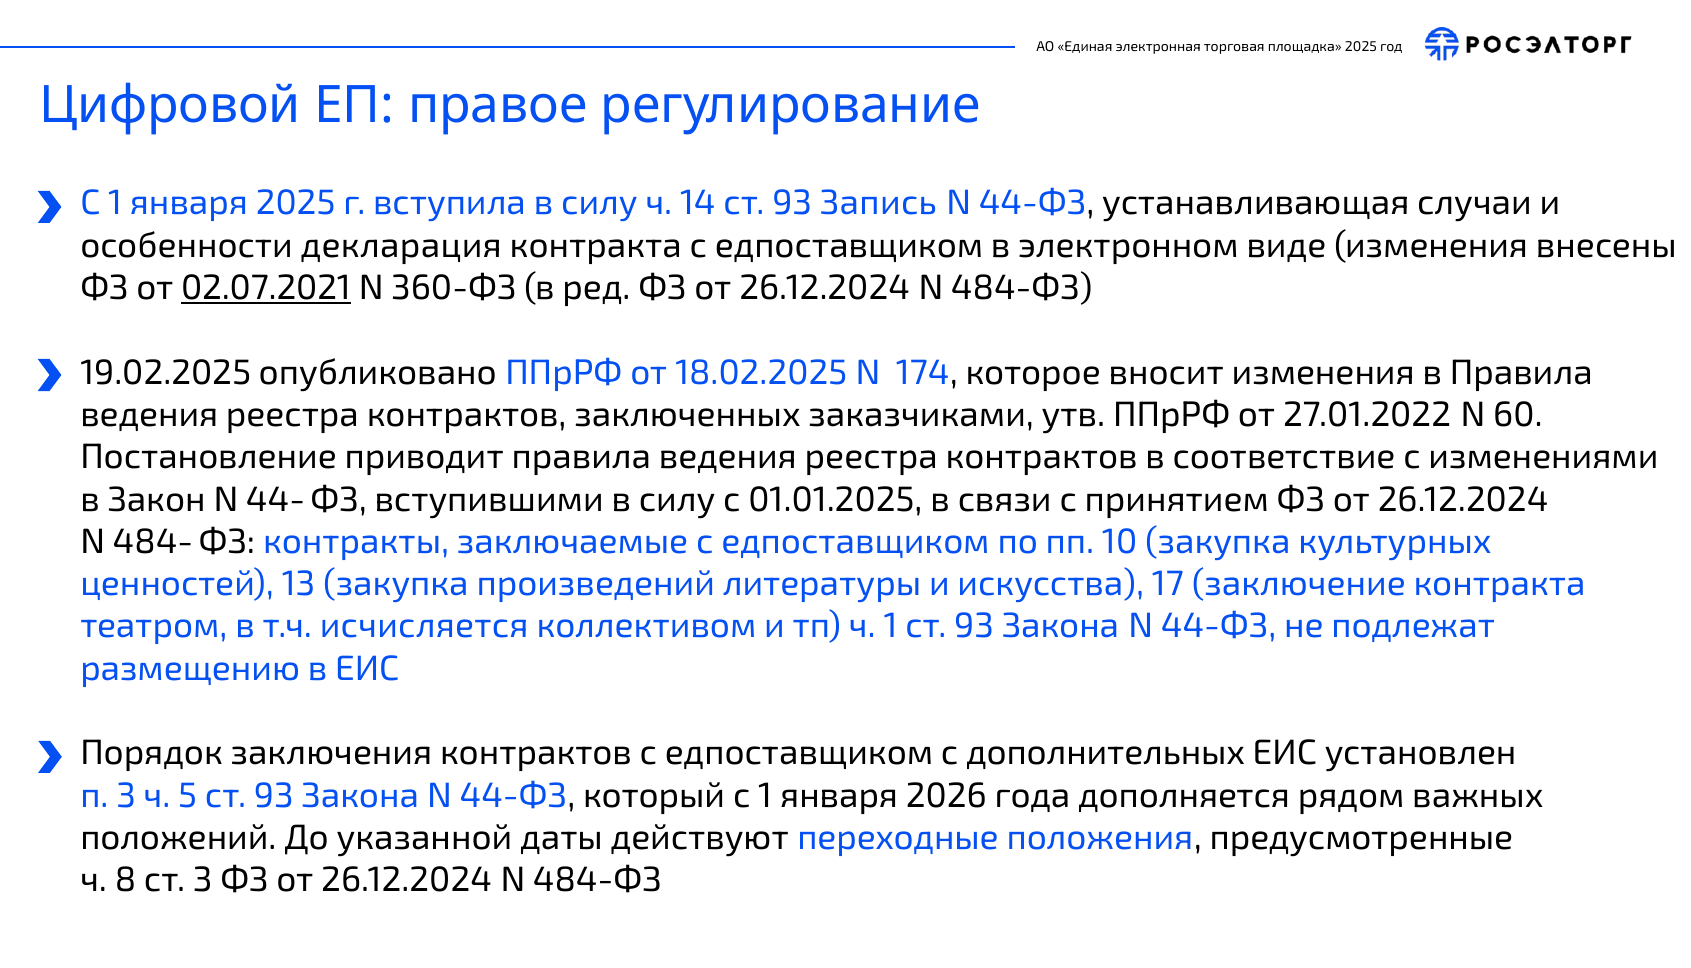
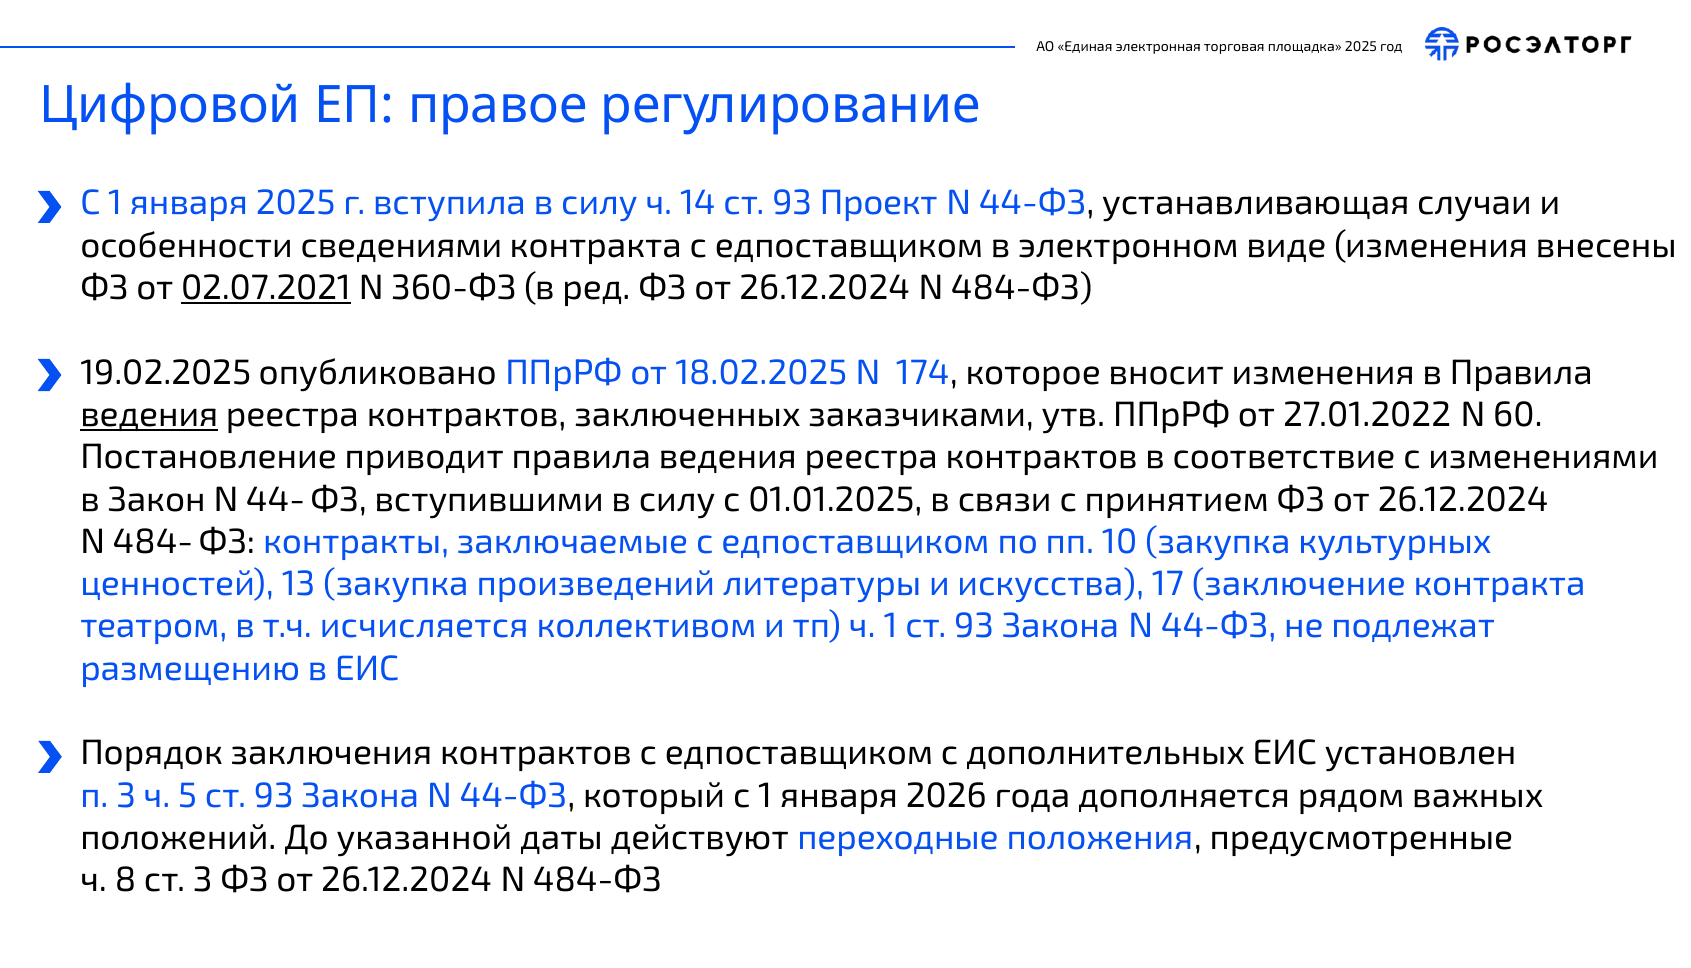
Запись: Запись -> Проект
декларация: декларация -> сведениями
ведения at (149, 415) underline: none -> present
